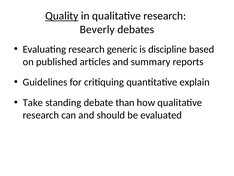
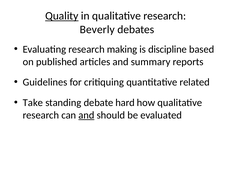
generic: generic -> making
explain: explain -> related
than: than -> hard
and at (86, 115) underline: none -> present
